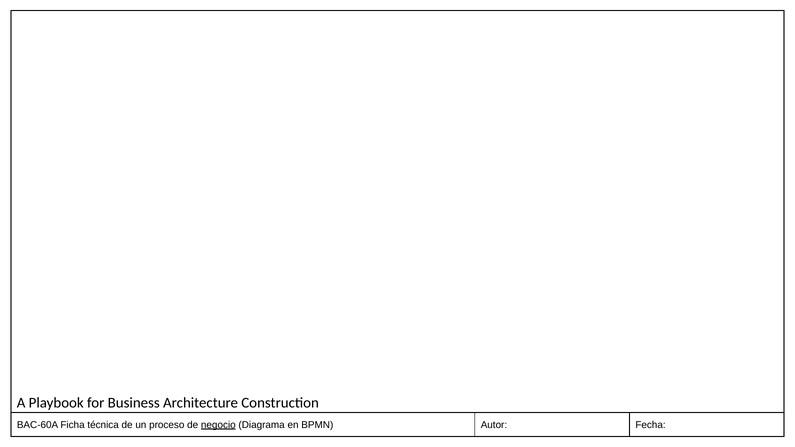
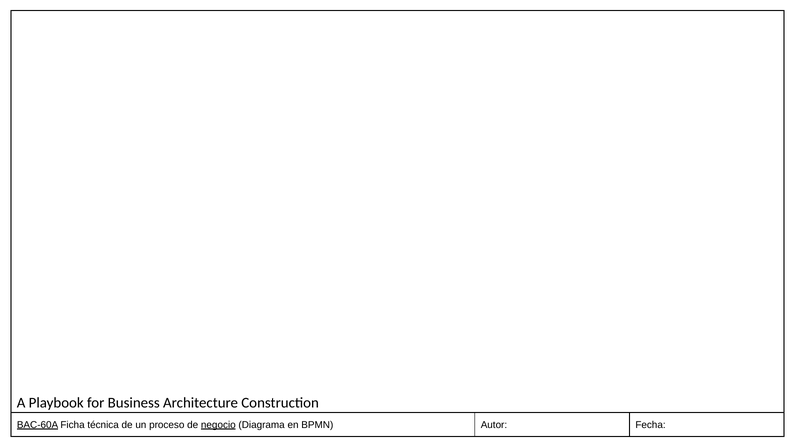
BAC-60A underline: none -> present
